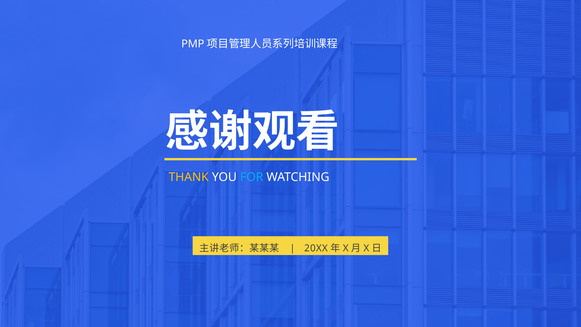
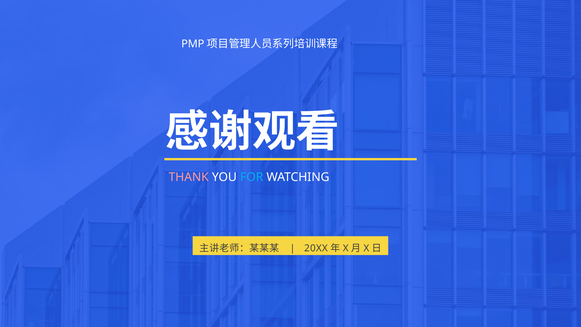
THANK colour: yellow -> pink
